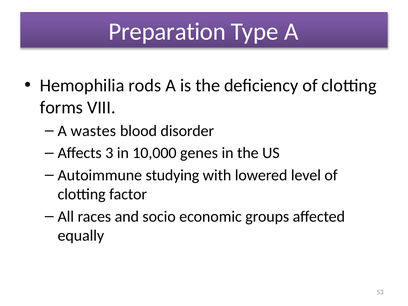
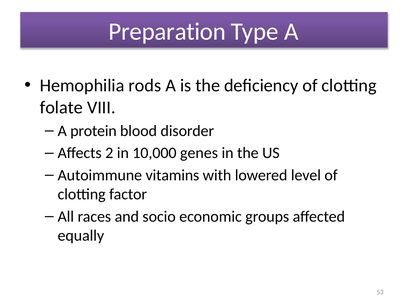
forms: forms -> folate
wastes: wastes -> protein
3: 3 -> 2
studying: studying -> vitamins
